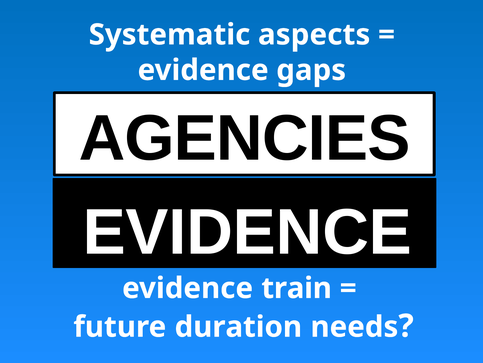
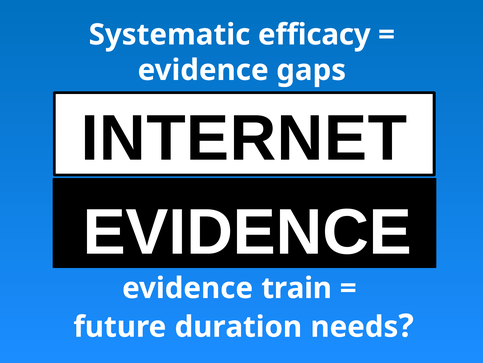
aspects: aspects -> efficacy
AGENCIES: AGENCIES -> INTERNET
